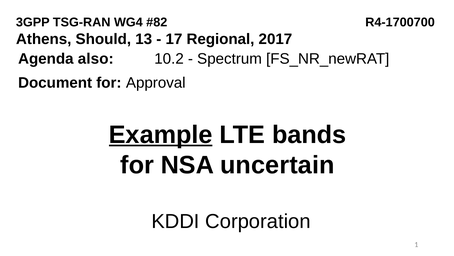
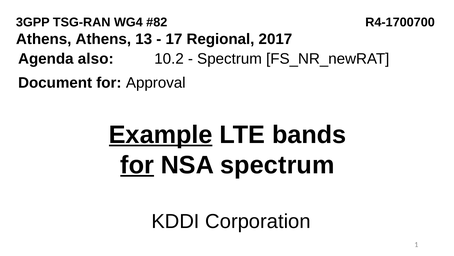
Athens Should: Should -> Athens
for at (137, 165) underline: none -> present
NSA uncertain: uncertain -> spectrum
